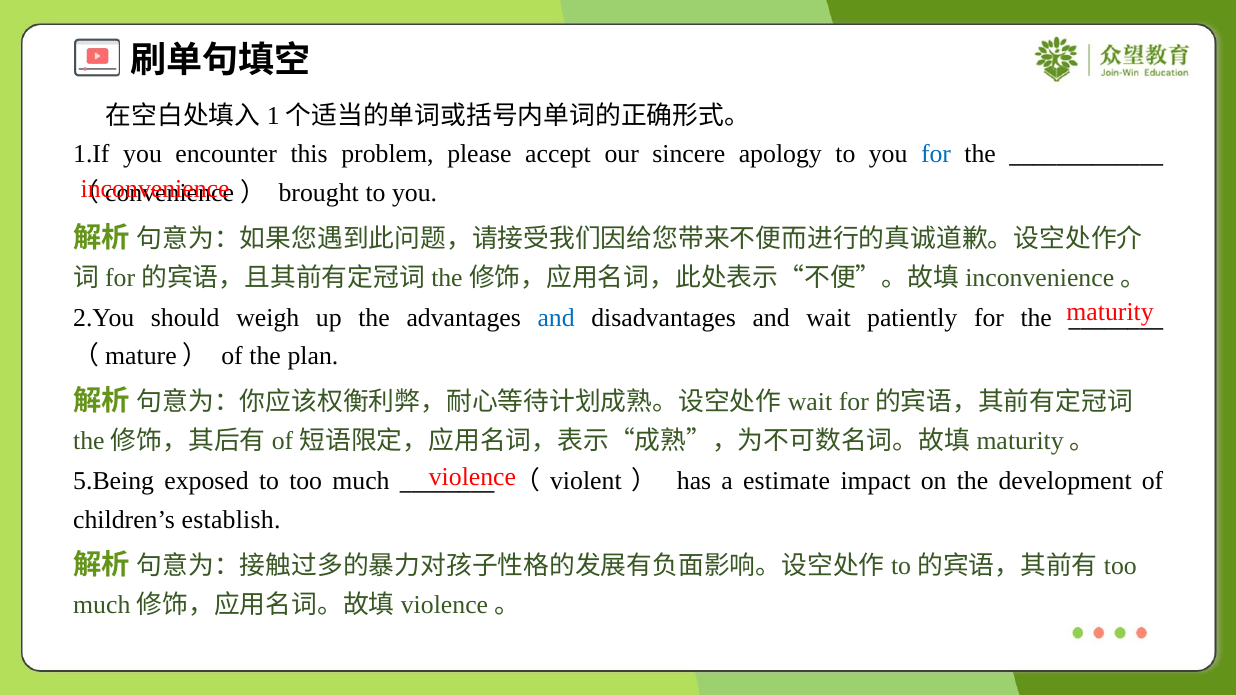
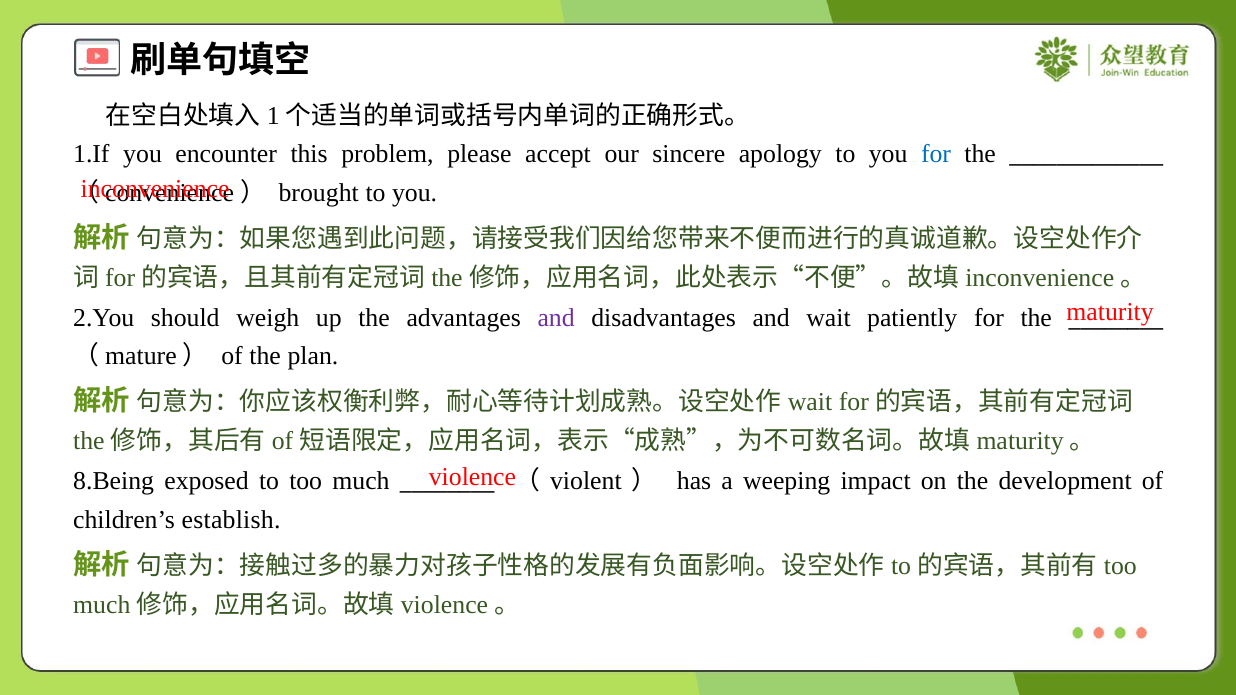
and at (556, 318) colour: blue -> purple
5.Being: 5.Being -> 8.Being
estimate: estimate -> weeping
